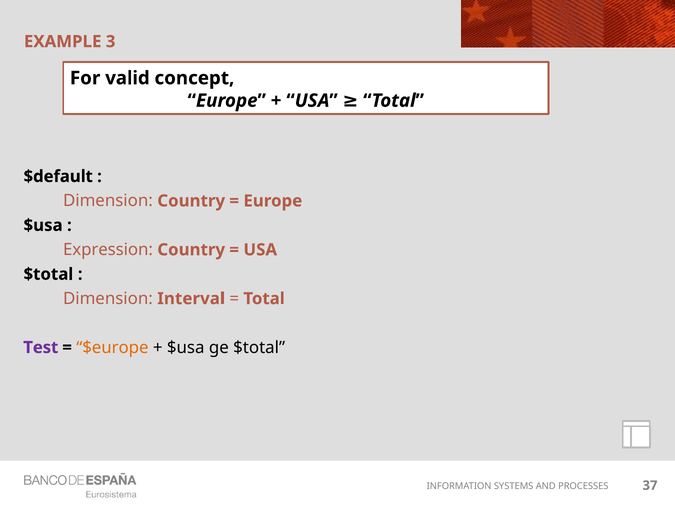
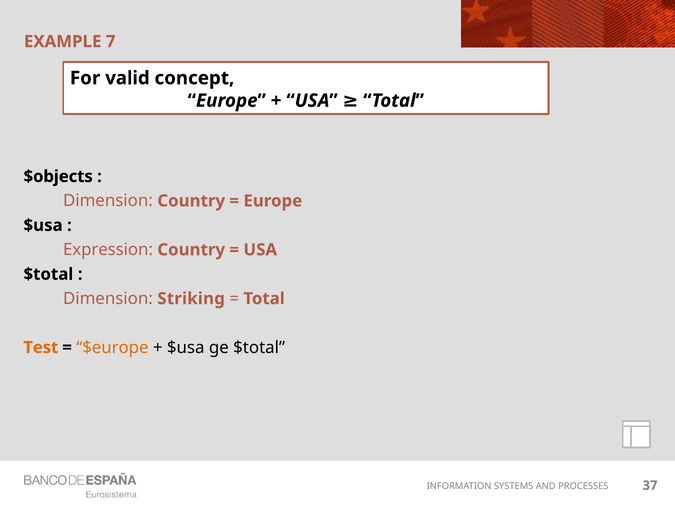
3: 3 -> 7
$default: $default -> $objects
Interval: Interval -> Striking
Test colour: purple -> orange
